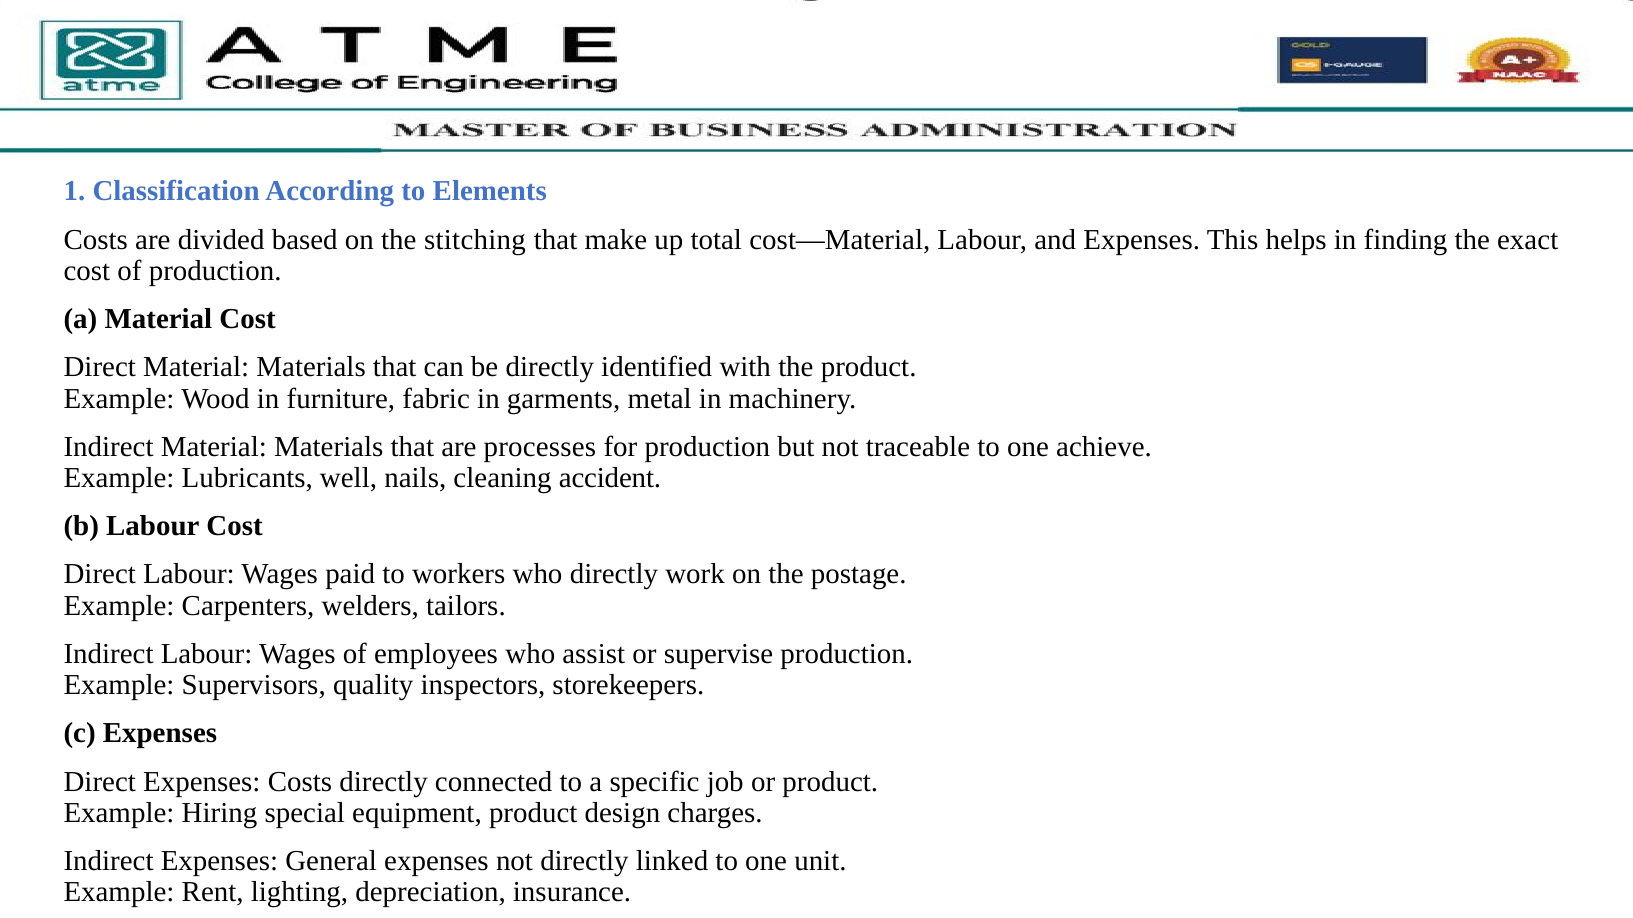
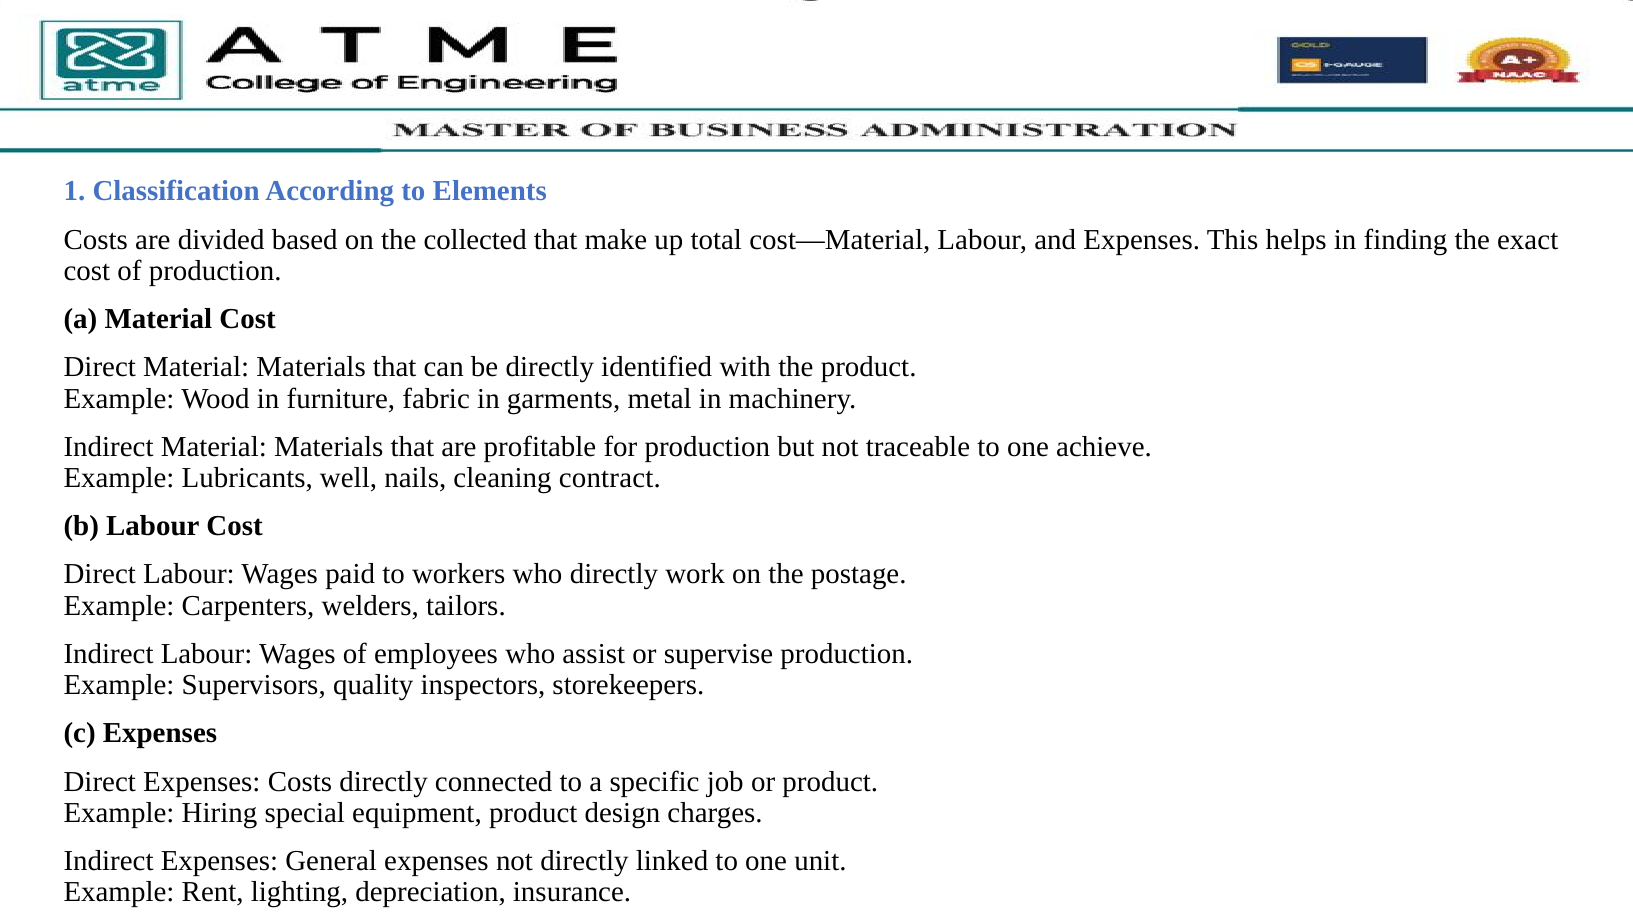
stitching: stitching -> collected
processes: processes -> profitable
accident: accident -> contract
